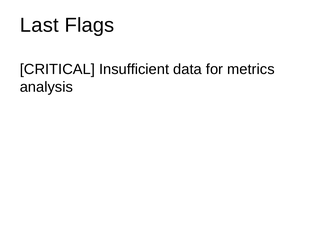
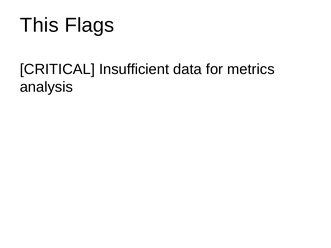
Last: Last -> This
